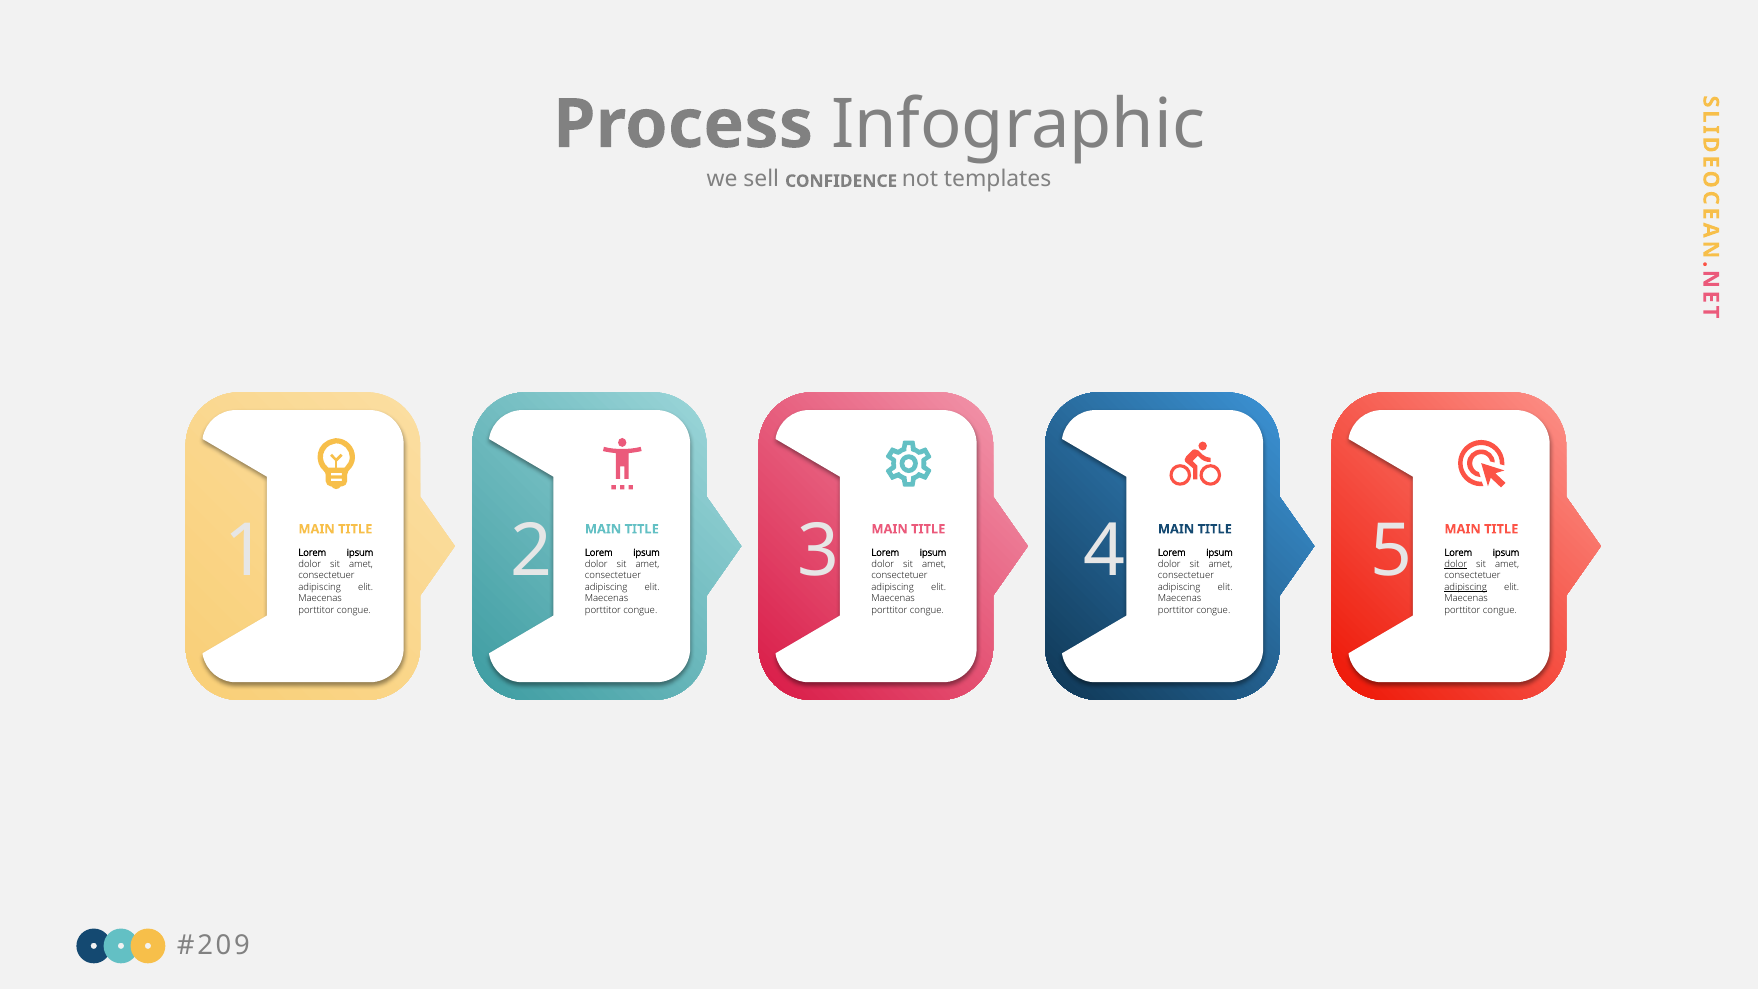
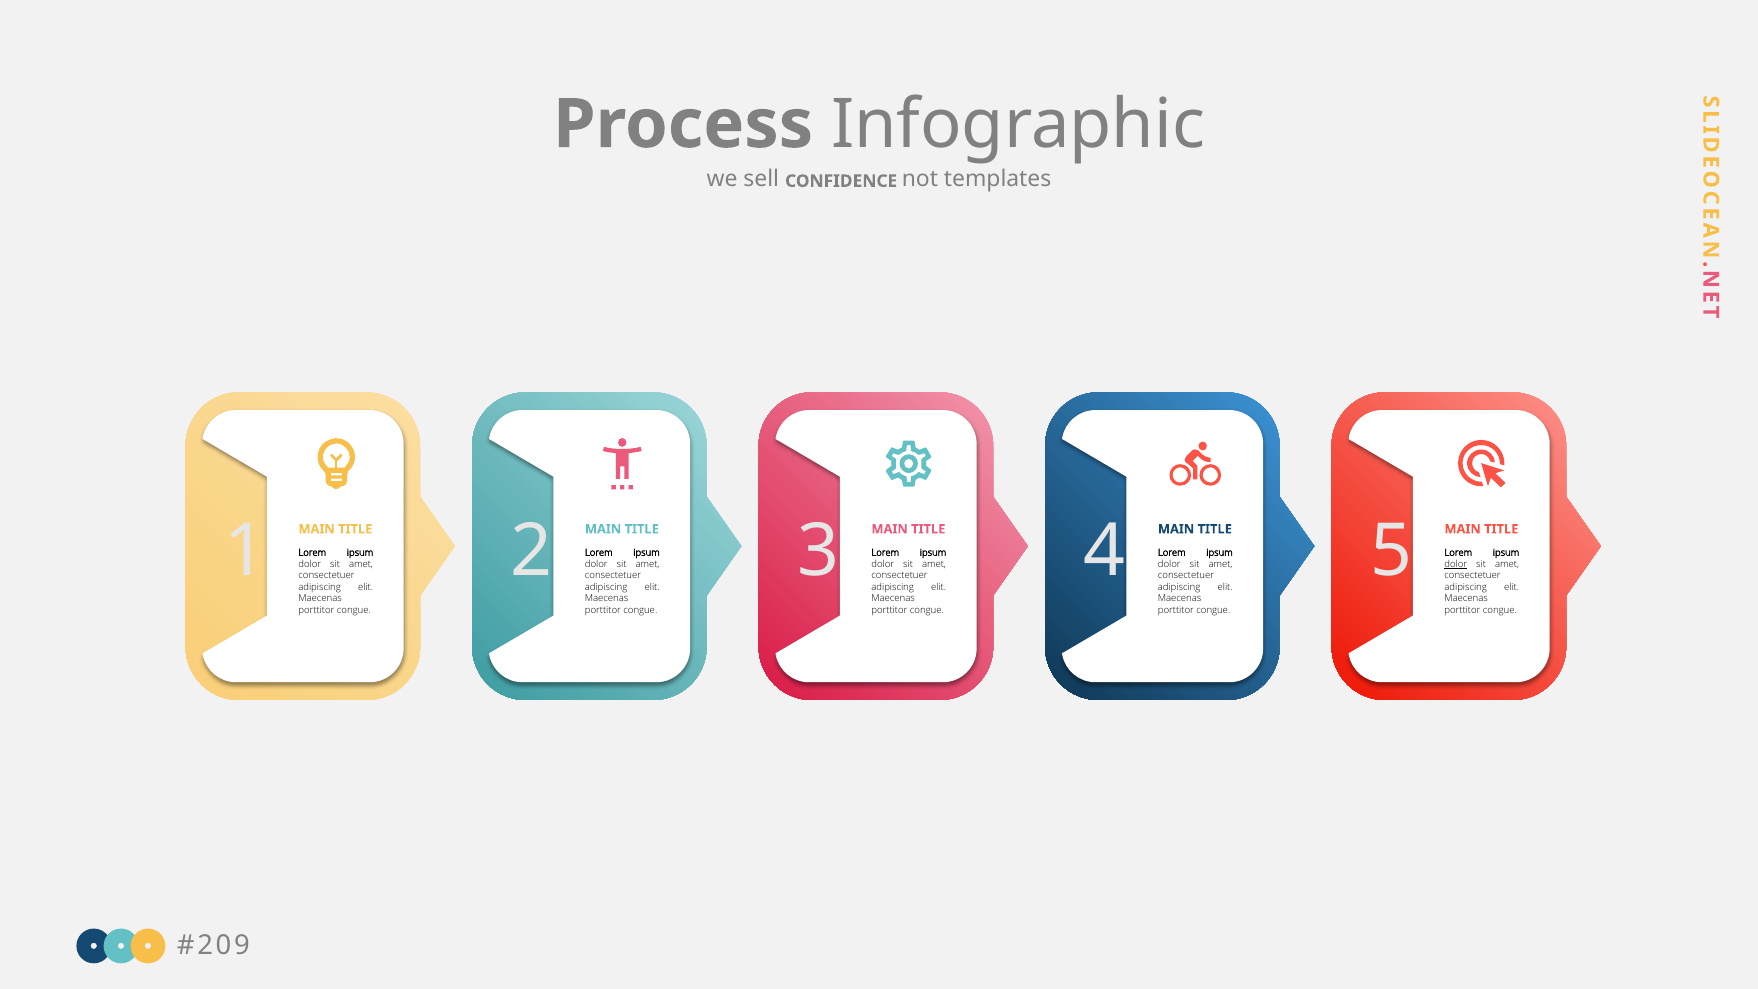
adipiscing at (1466, 587) underline: present -> none
